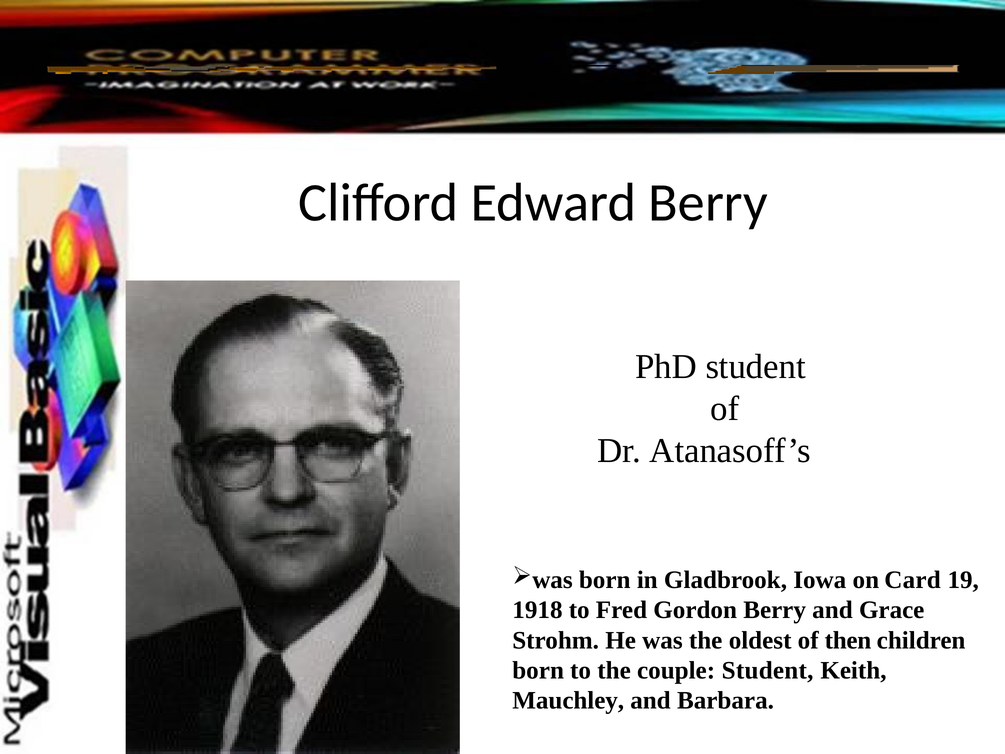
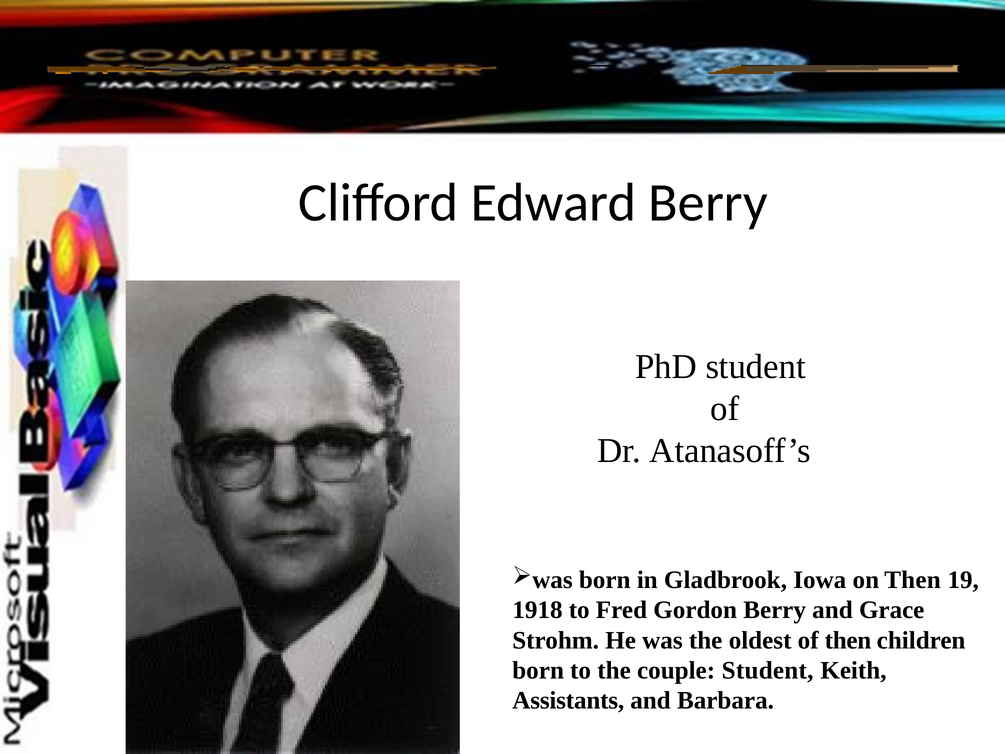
on Card: Card -> Then
Mauchley: Mauchley -> Assistants
